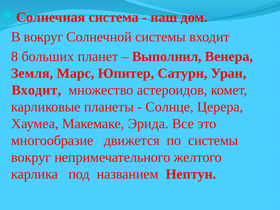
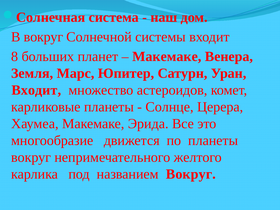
Выполнил at (167, 57): Выполнил -> Макемаке
по системы: системы -> планеты
названием Нептун: Нептун -> Вокруг
